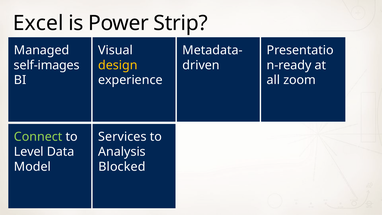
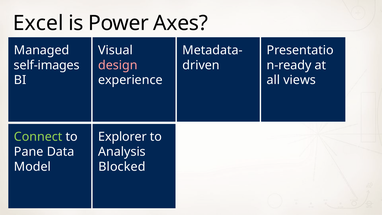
Strip: Strip -> Axes
design colour: yellow -> pink
zoom: zoom -> views
Services: Services -> Explorer
Level: Level -> Pane
